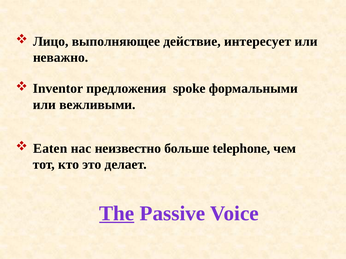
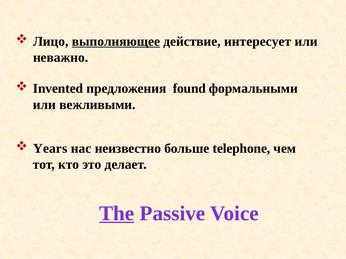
выполняющее underline: none -> present
Inventor: Inventor -> Invented
spoke: spoke -> found
Eaten: Eaten -> Years
